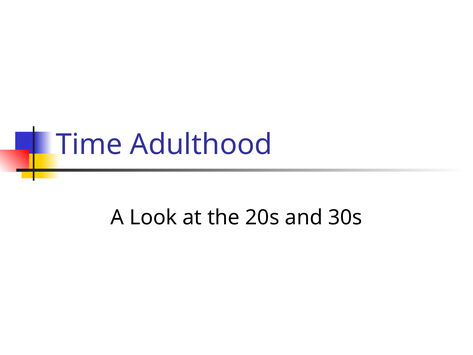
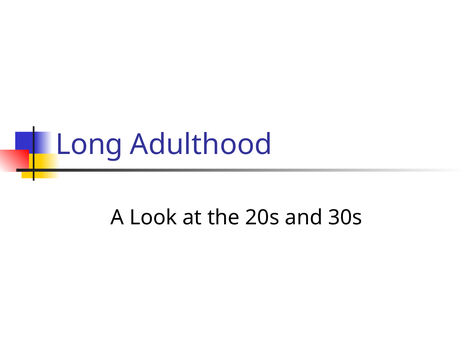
Time: Time -> Long
